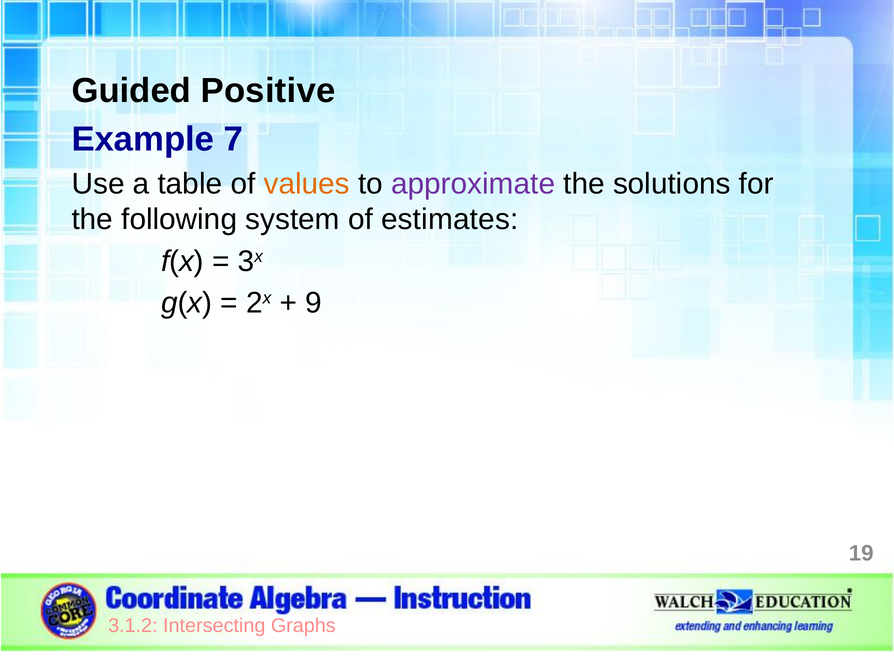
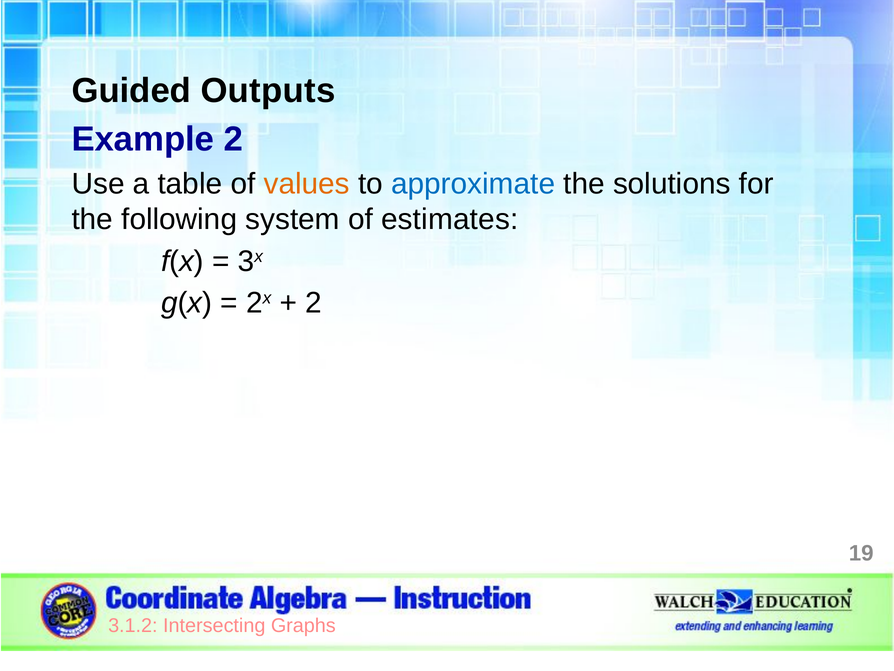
Positive: Positive -> Outputs
Example 7: 7 -> 2
approximate colour: purple -> blue
9 at (313, 303): 9 -> 2
